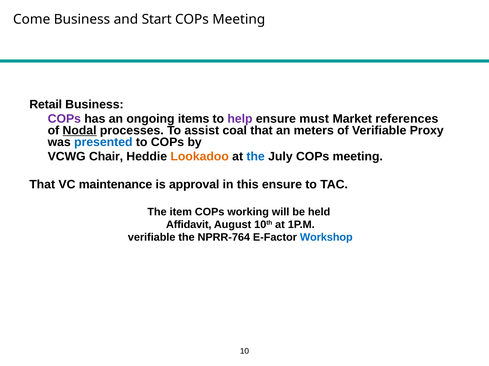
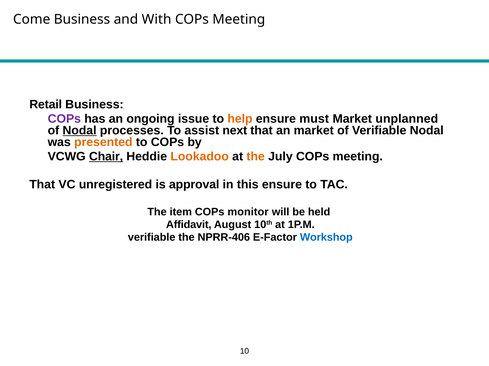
Start: Start -> With
items: items -> issue
help colour: purple -> orange
references: references -> unplanned
coal: coal -> next
an meters: meters -> market
Verifiable Proxy: Proxy -> Nodal
presented colour: blue -> orange
Chair underline: none -> present
the at (256, 157) colour: blue -> orange
maintenance: maintenance -> unregistered
working: working -> monitor
NPRR-764: NPRR-764 -> NPRR-406
